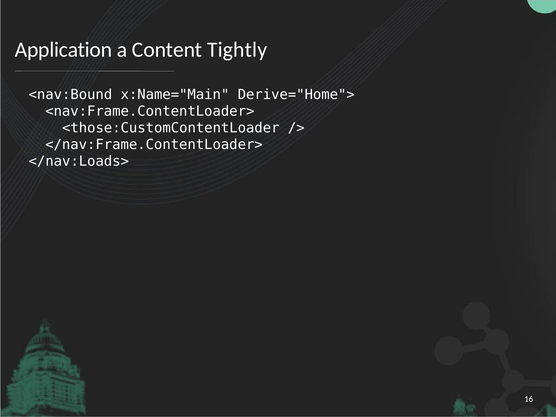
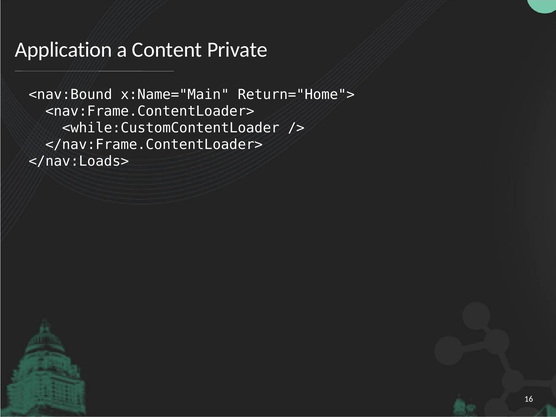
Tightly: Tightly -> Private
Derive="Home">: Derive="Home"> -> Return="Home">
<those:CustomContentLoader: <those:CustomContentLoader -> <while:CustomContentLoader
